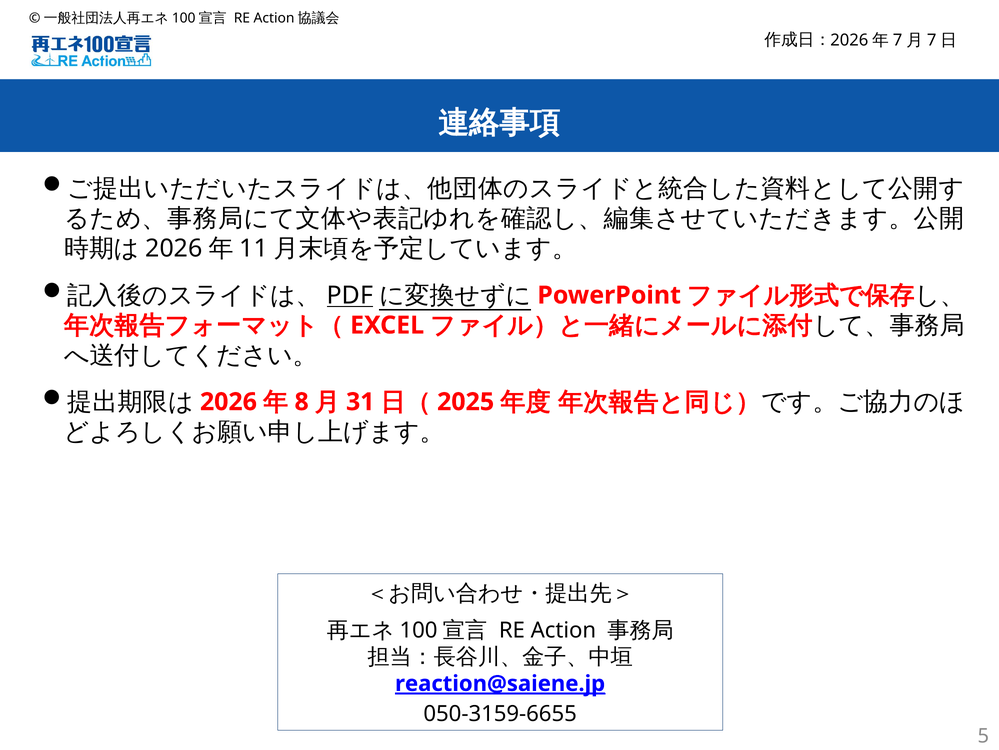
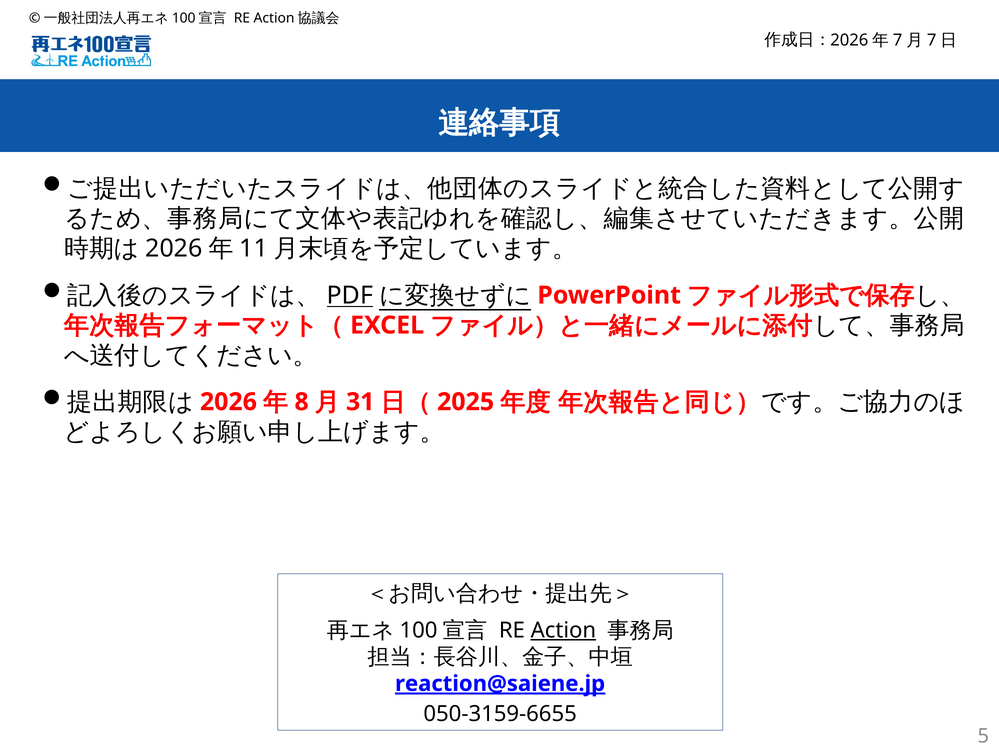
Action underline: none -> present
